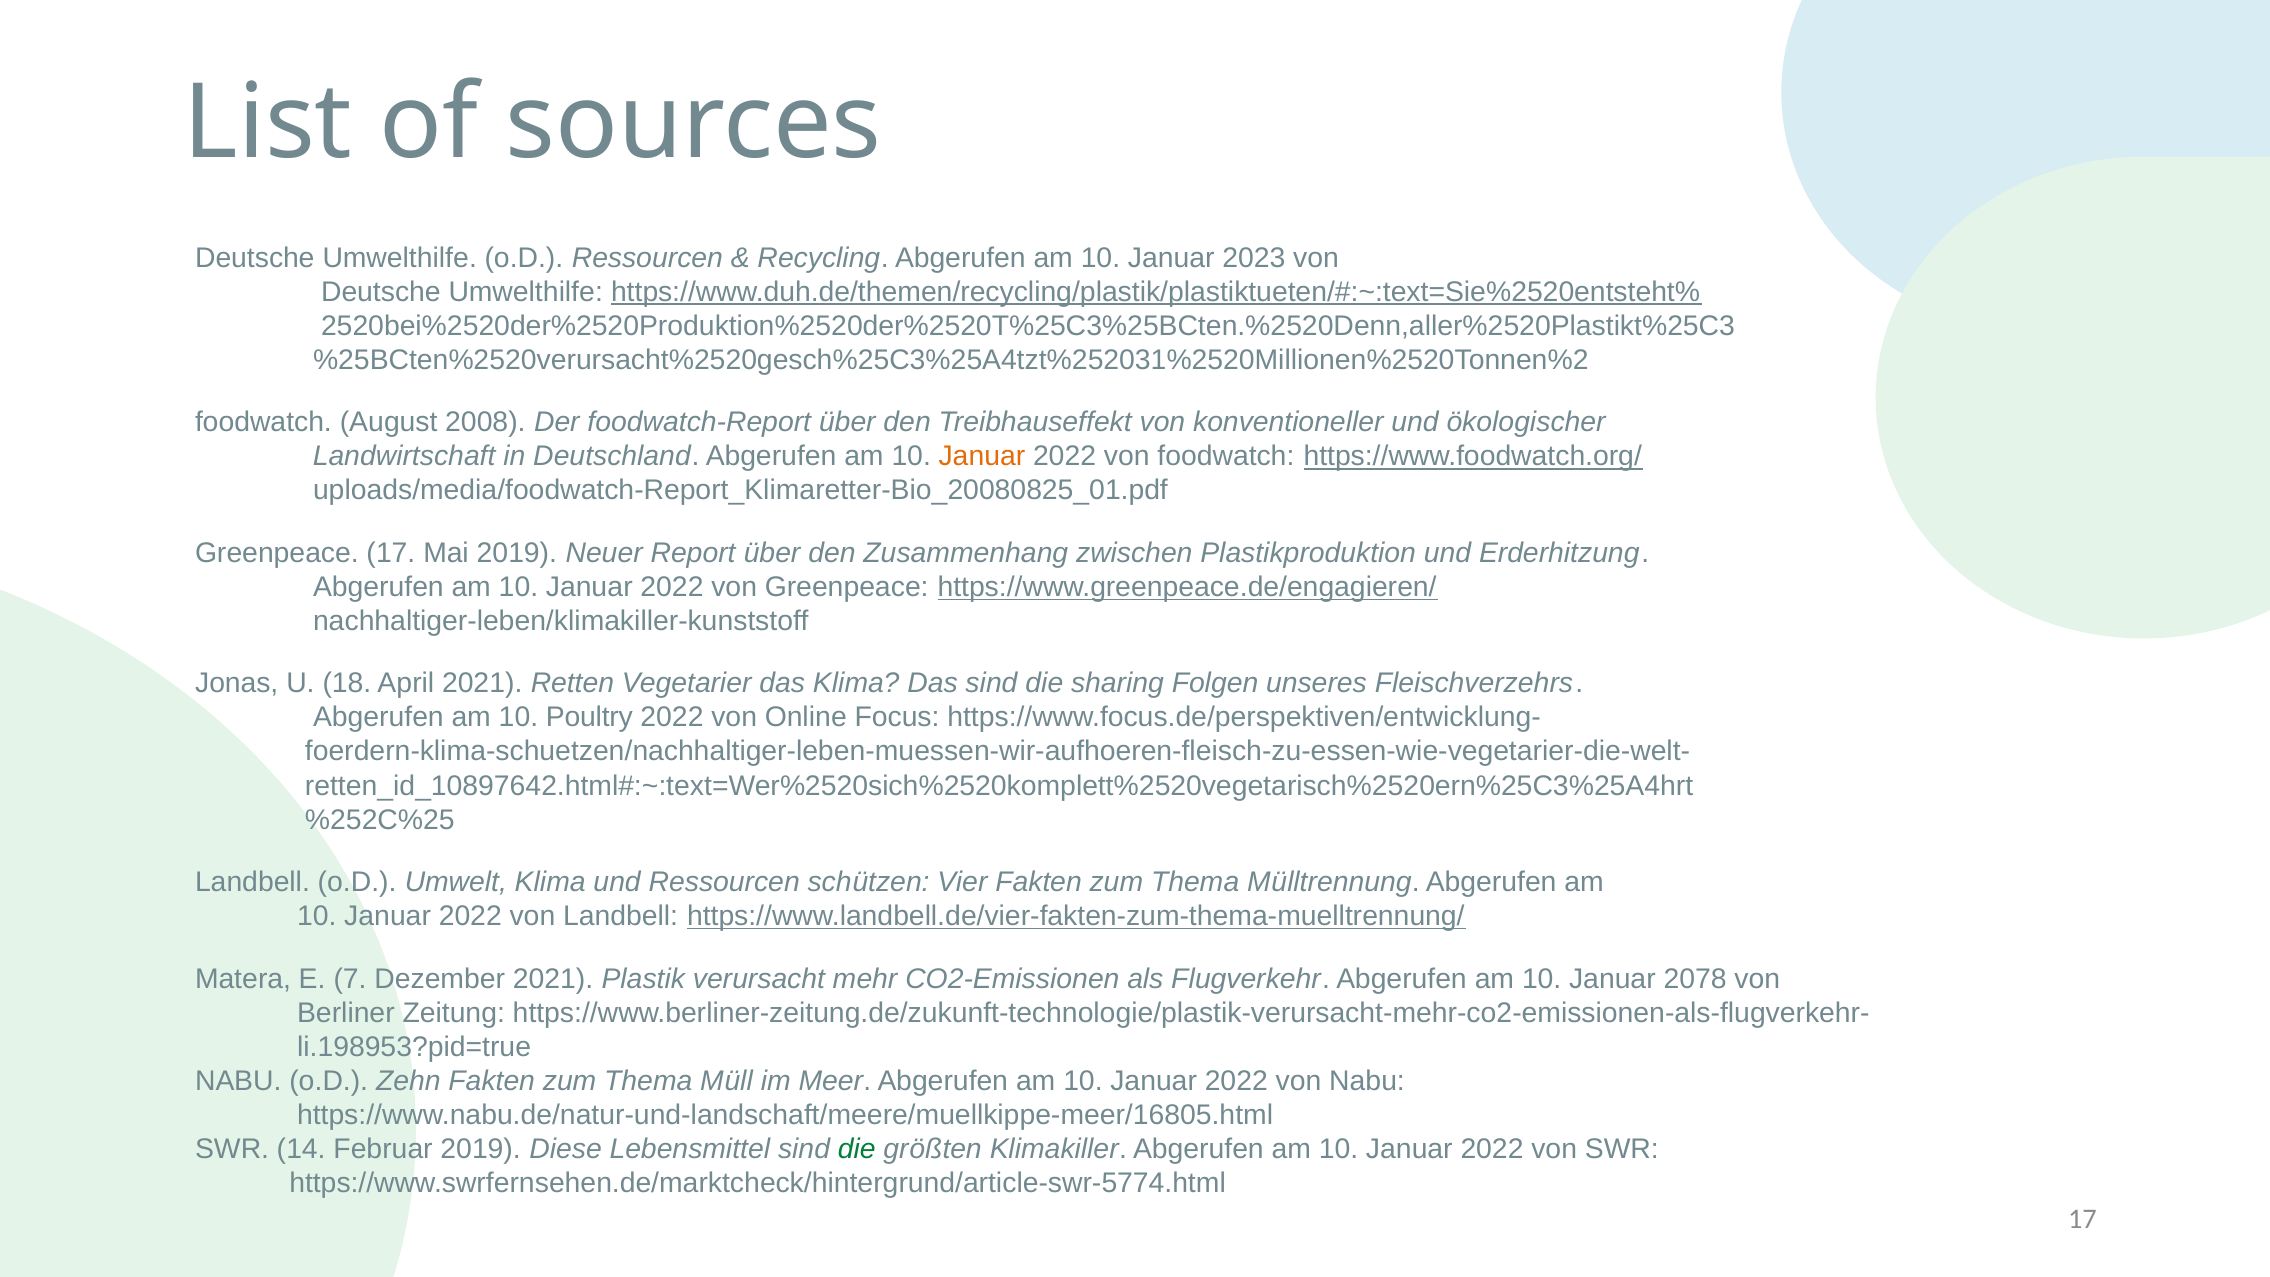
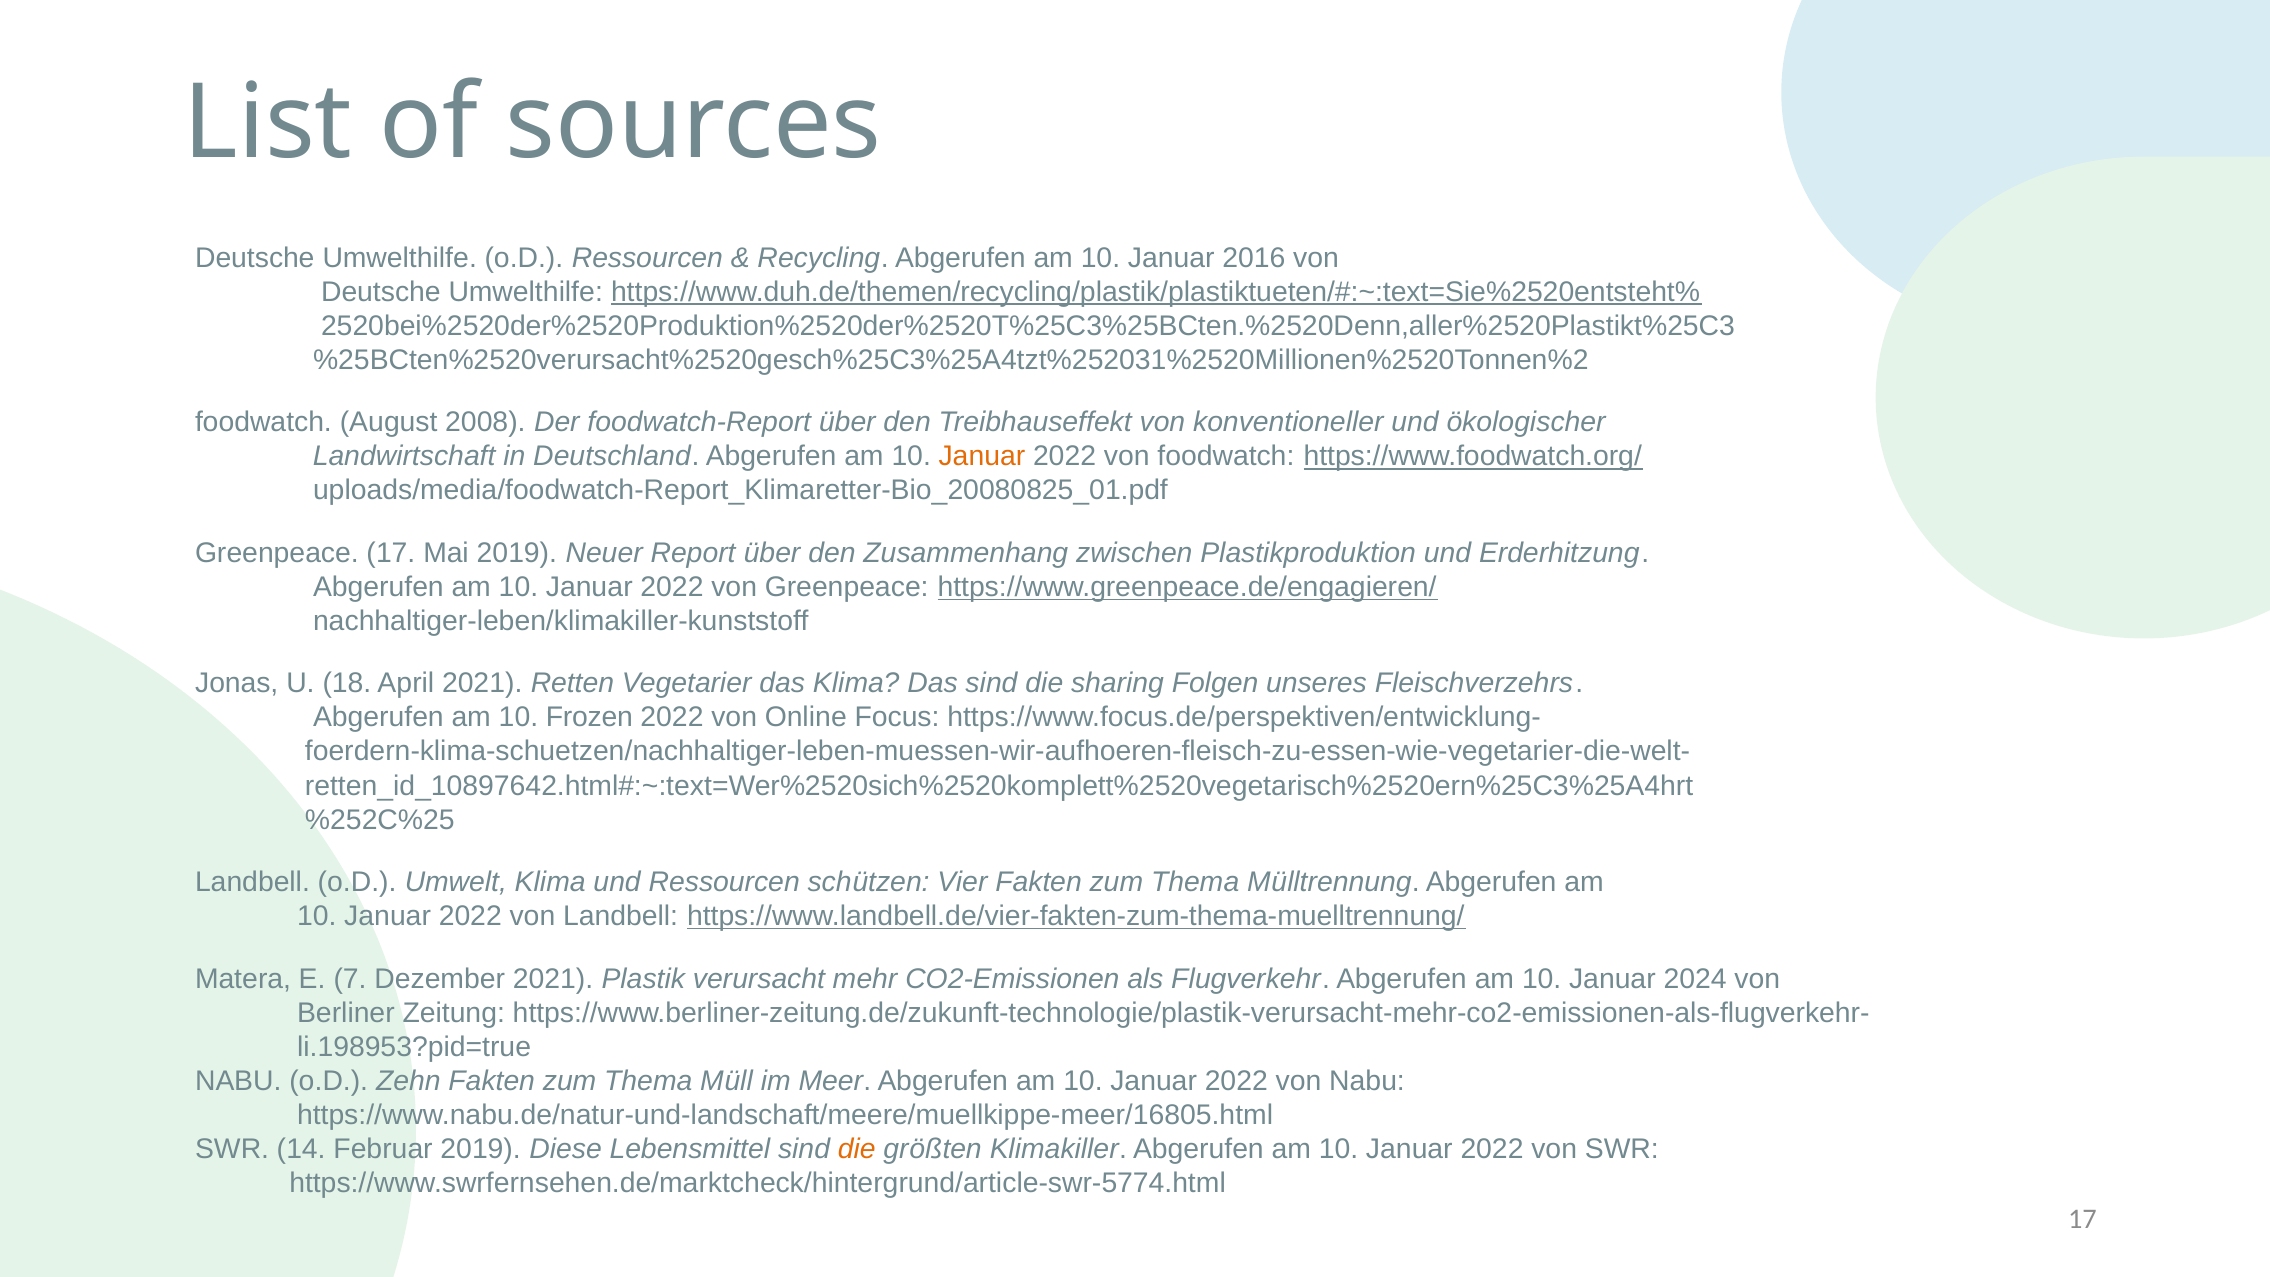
2023: 2023 -> 2016
Poultry: Poultry -> Frozen
2078: 2078 -> 2024
die at (857, 1149) colour: green -> orange
